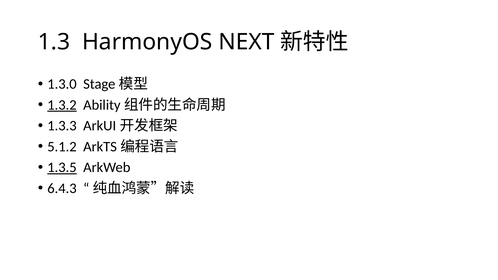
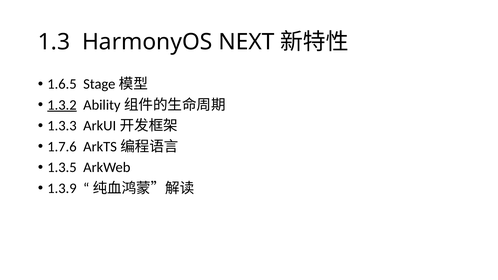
1.3.0: 1.3.0 -> 1.6.5
5.1.2: 5.1.2 -> 1.7.6
1.3.5 underline: present -> none
6.4.3: 6.4.3 -> 1.3.9
